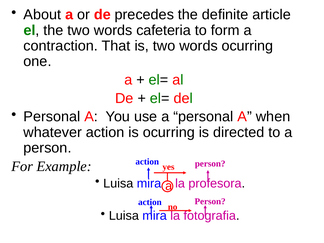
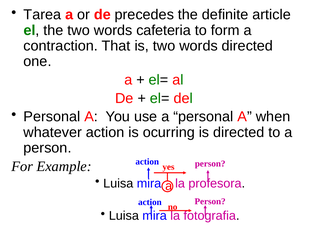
About: About -> Tarea
words ocurring: ocurring -> directed
